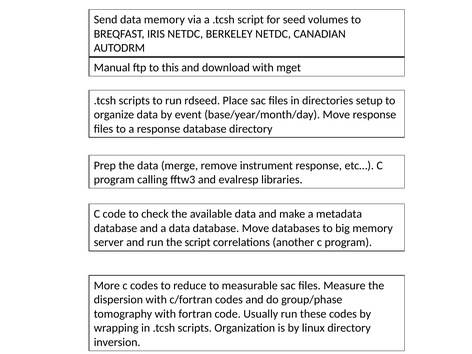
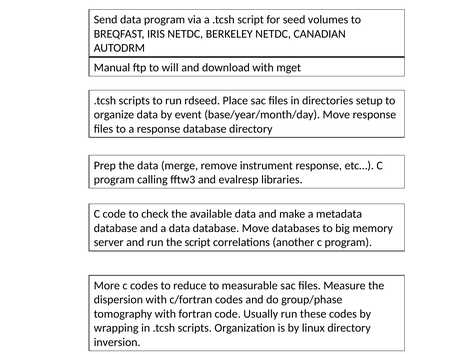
data memory: memory -> program
this: this -> will
